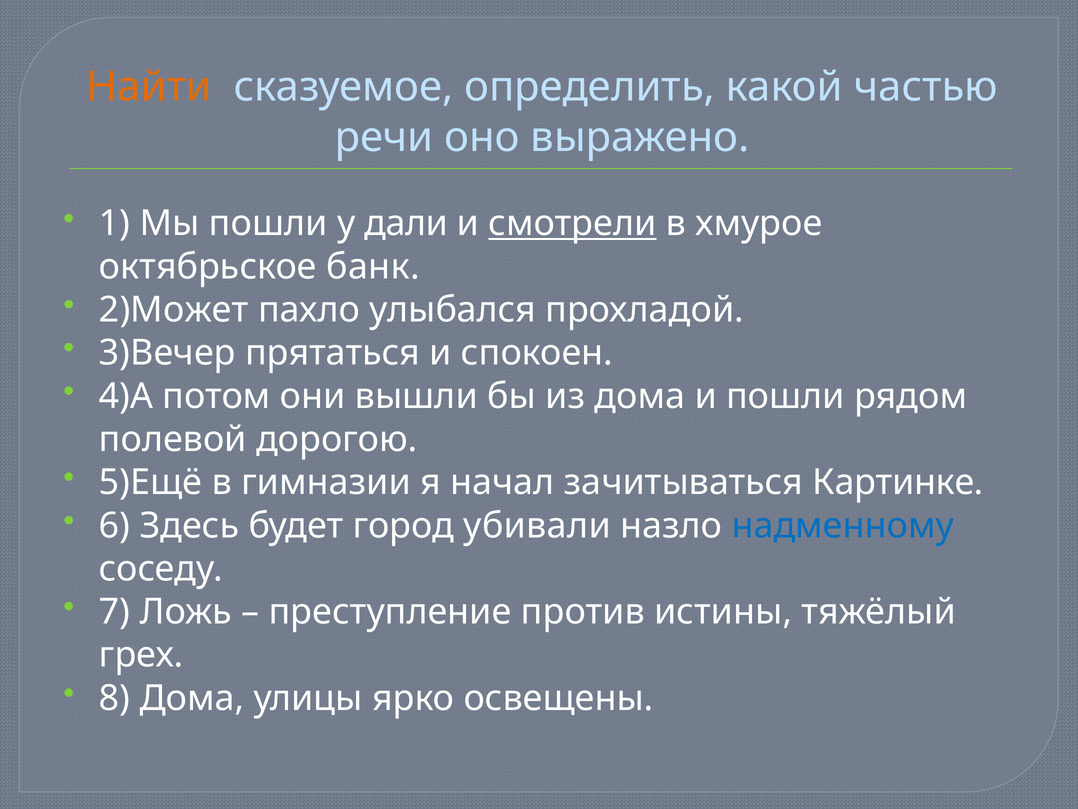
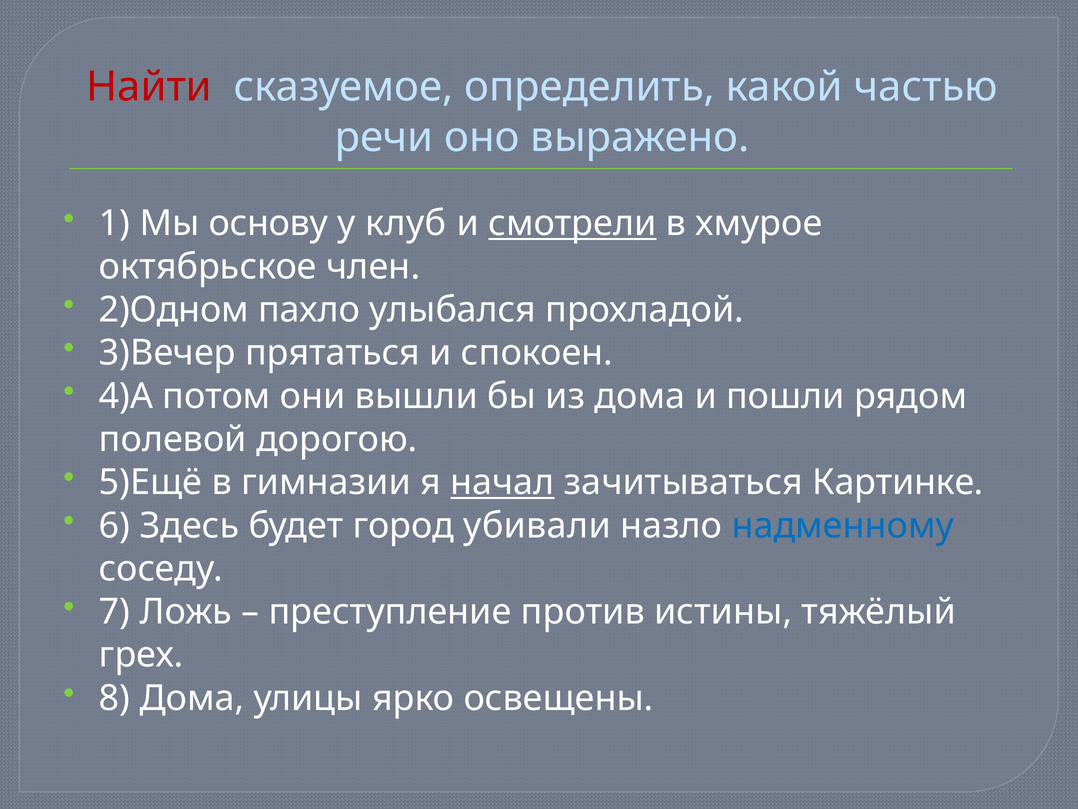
Найти colour: orange -> red
Мы пошли: пошли -> основу
дали: дали -> клуб
банк: банк -> член
2)Может: 2)Может -> 2)Одном
начал underline: none -> present
